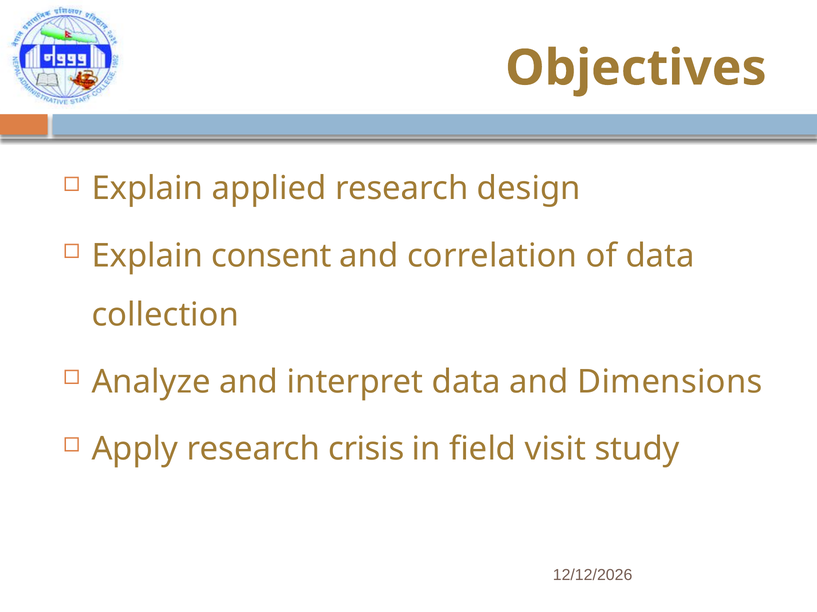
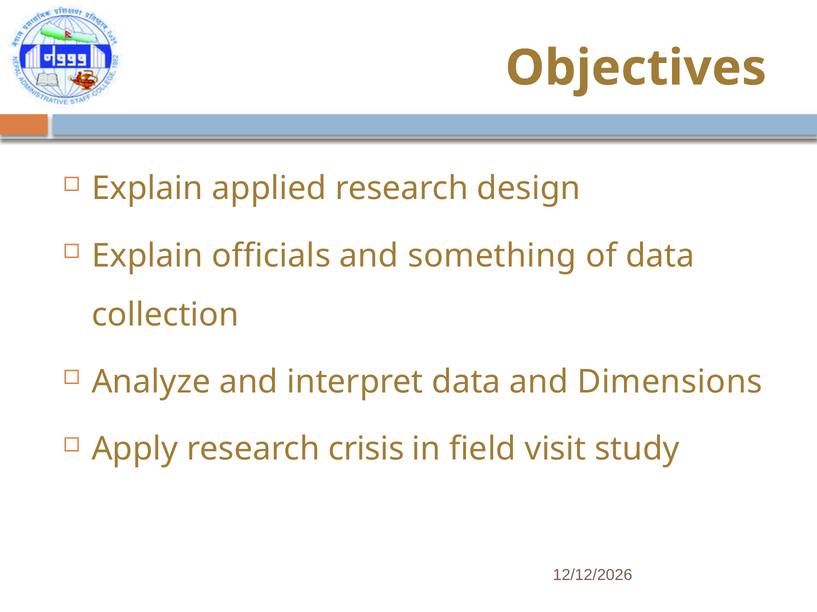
consent: consent -> officials
correlation: correlation -> something
